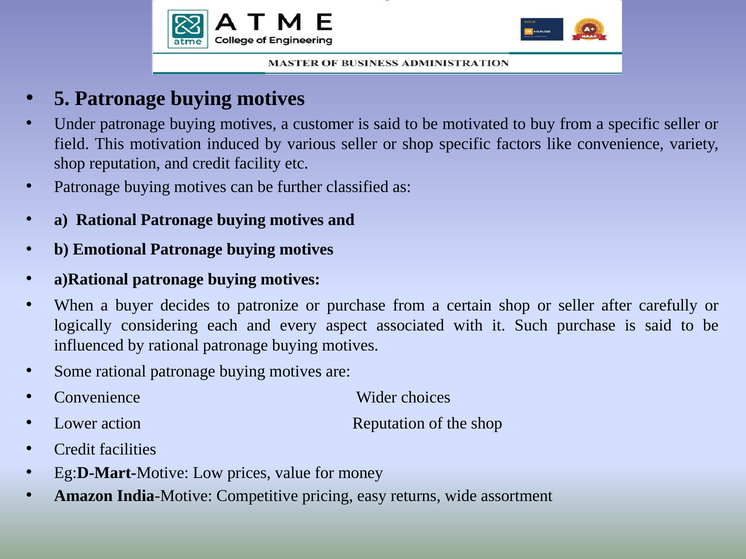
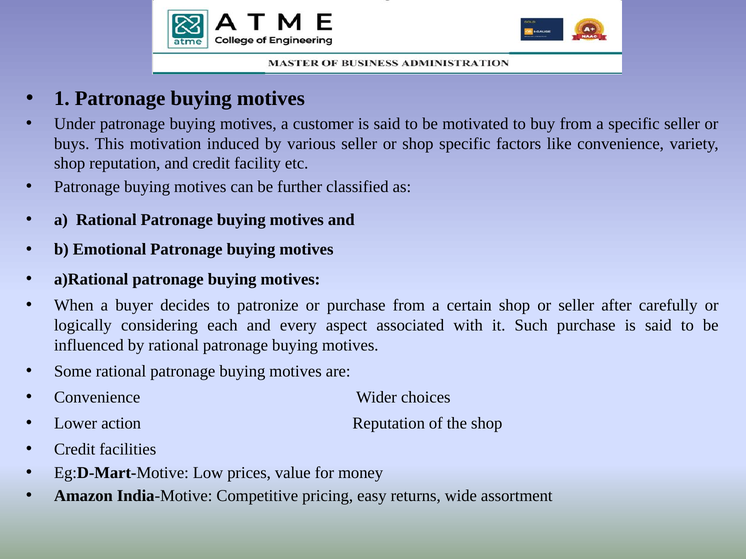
5: 5 -> 1
field: field -> buys
